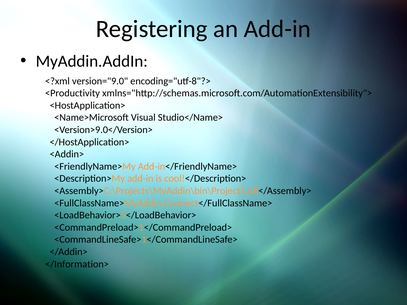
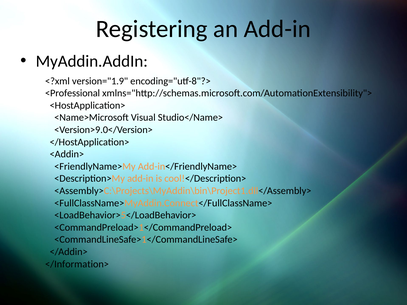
version="9.0: version="9.0 -> version="1.9
<Productivity: <Productivity -> <Professional
